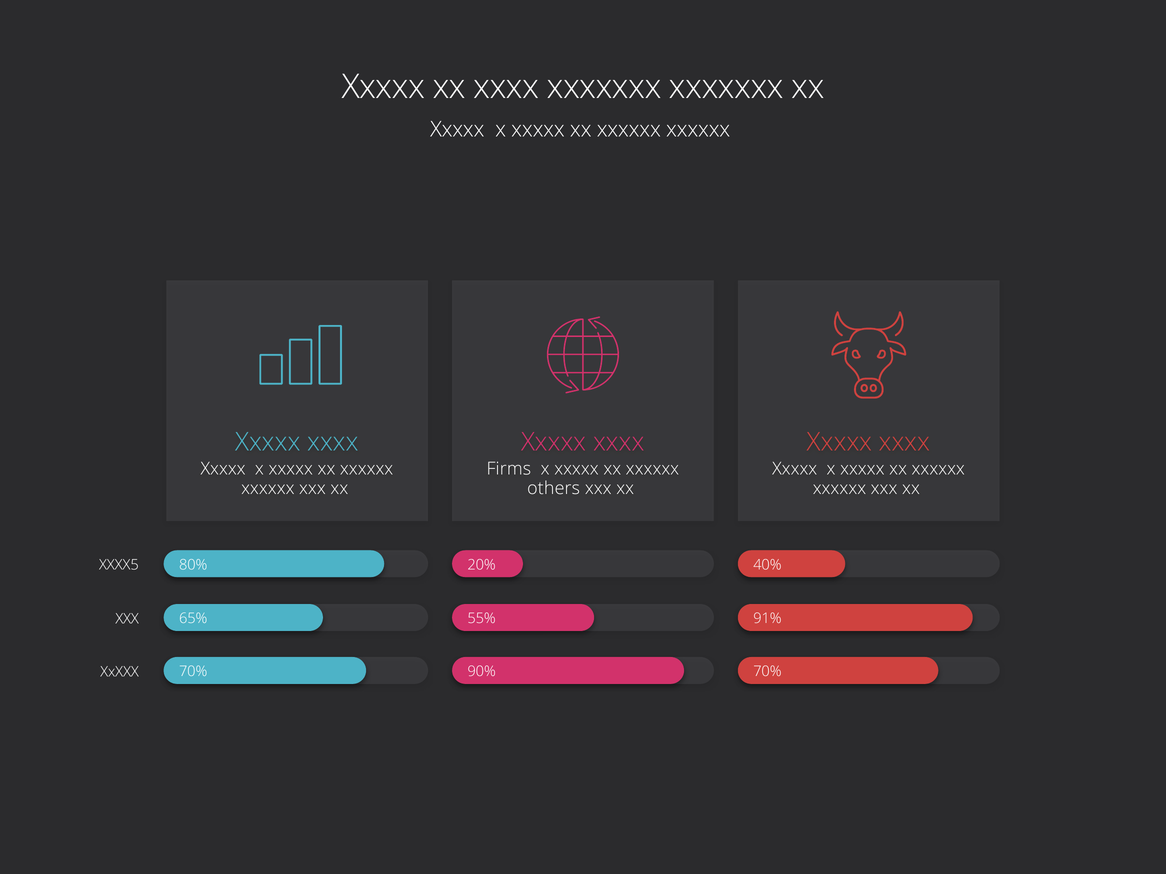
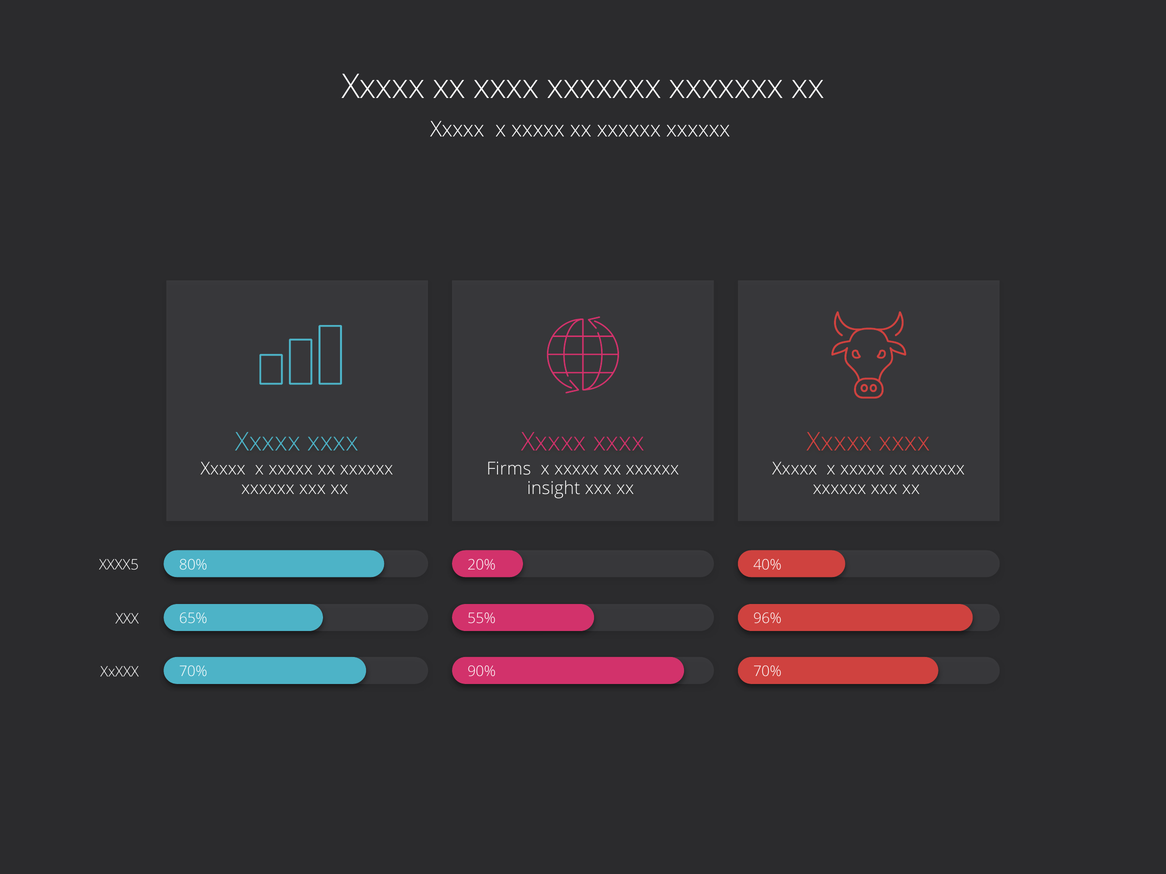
others: others -> insight
91%: 91% -> 96%
